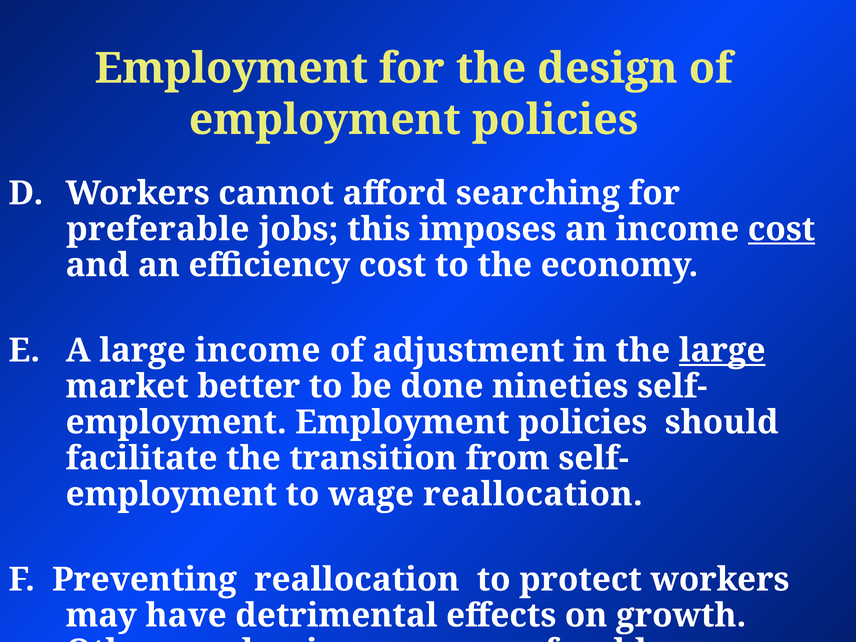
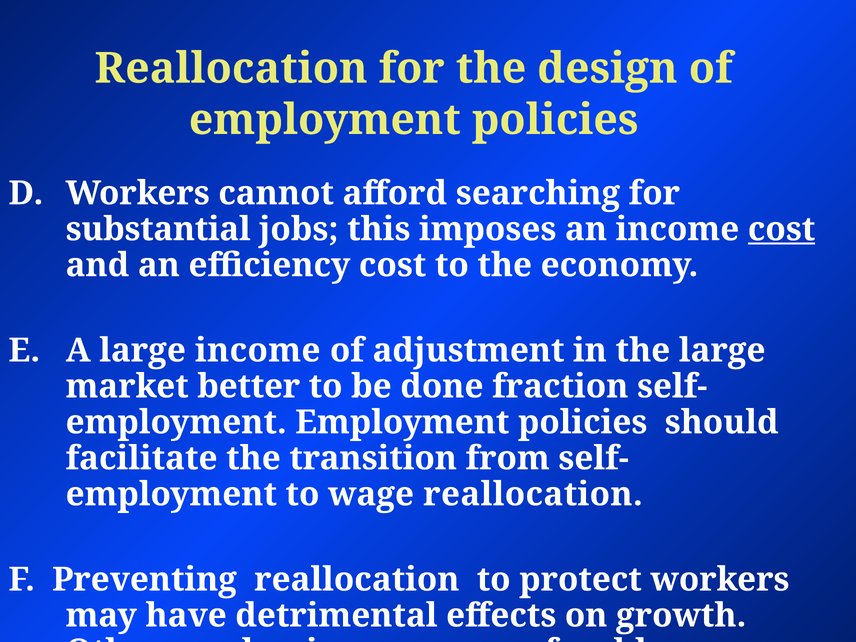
Employment at (231, 69): Employment -> Reallocation
preferable at (158, 229): preferable -> substantial
large at (722, 350) underline: present -> none
nineties: nineties -> fraction
